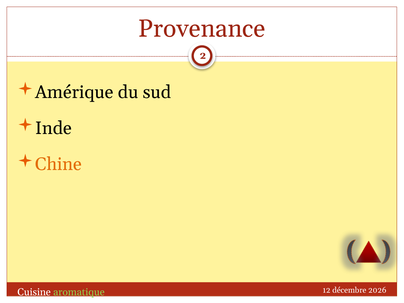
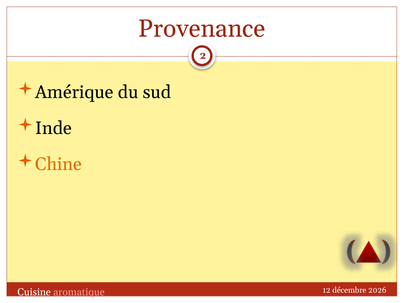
aromatique colour: light green -> pink
